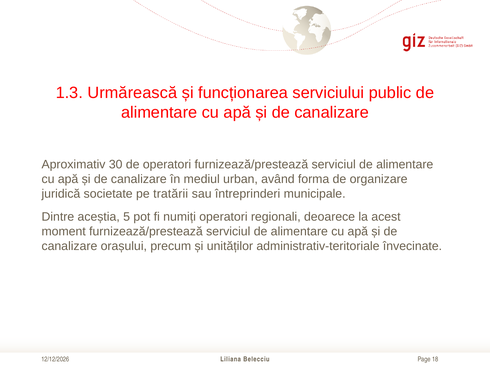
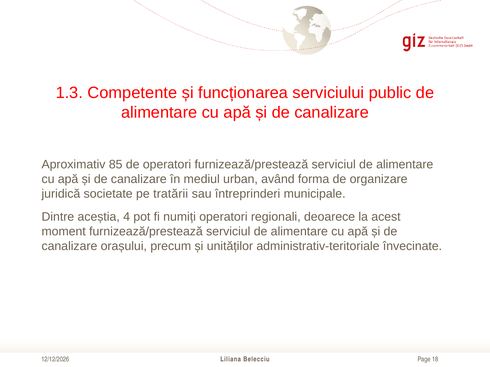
Urmărească: Urmărească -> Competente
30: 30 -> 85
5: 5 -> 4
